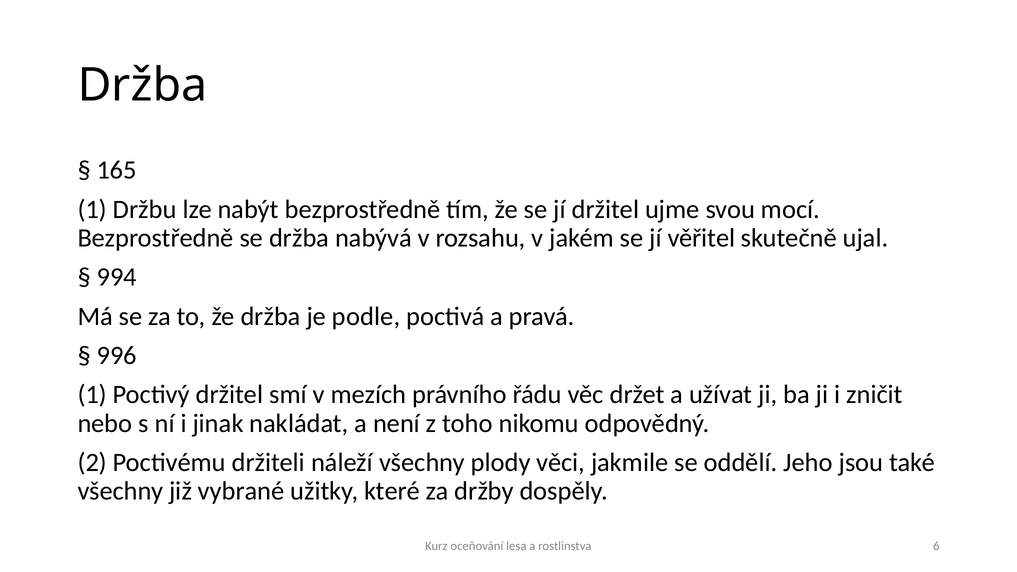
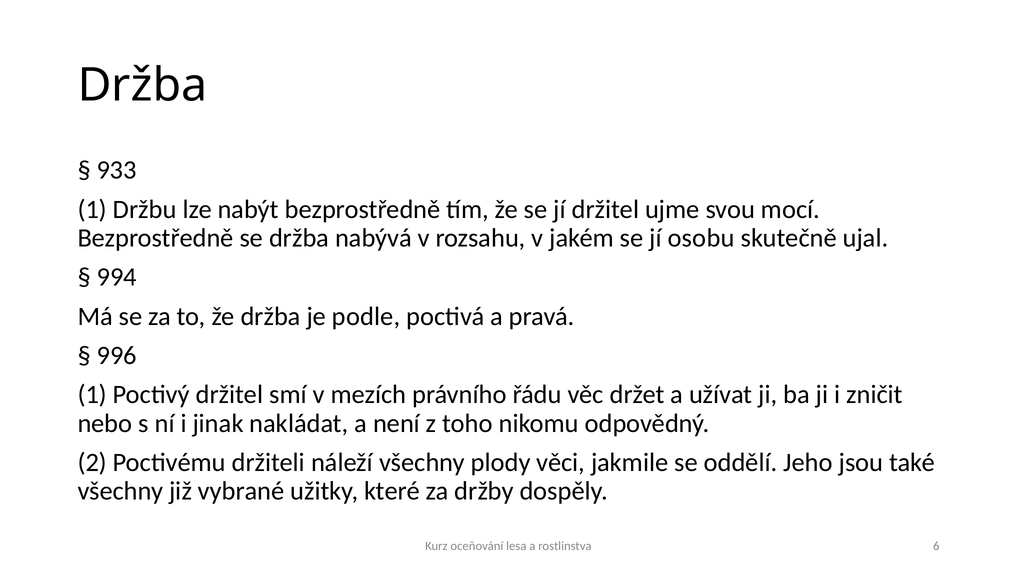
165: 165 -> 933
věřitel: věřitel -> osobu
